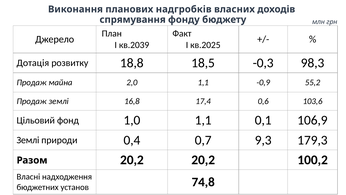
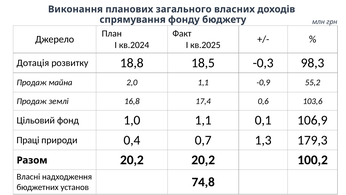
надгробків: надгробків -> загального
кв.2039: кв.2039 -> кв.2024
Землі at (28, 140): Землі -> Праці
9,3: 9,3 -> 1,3
